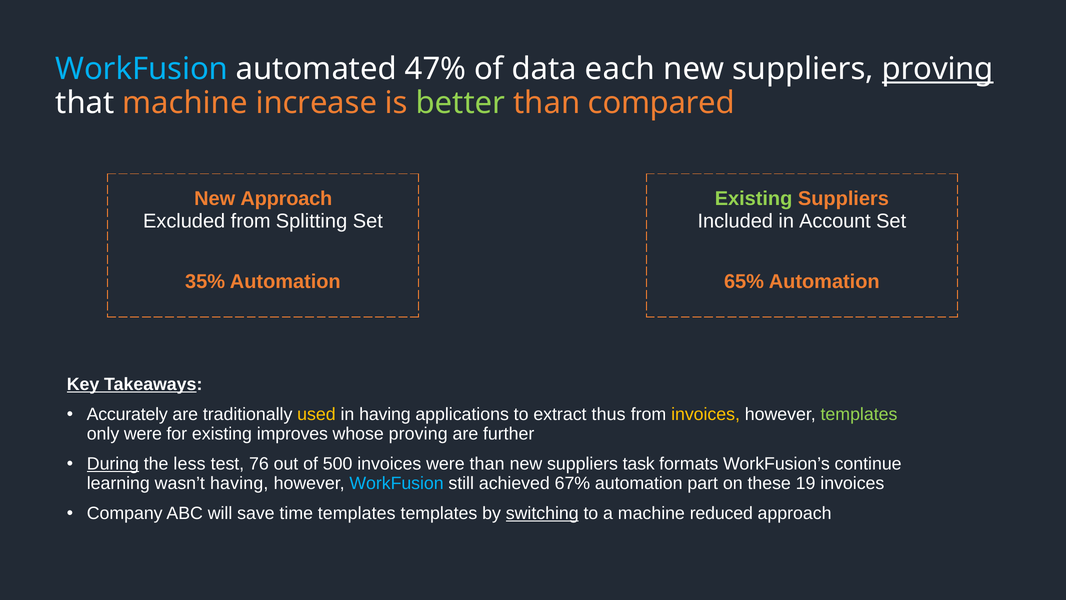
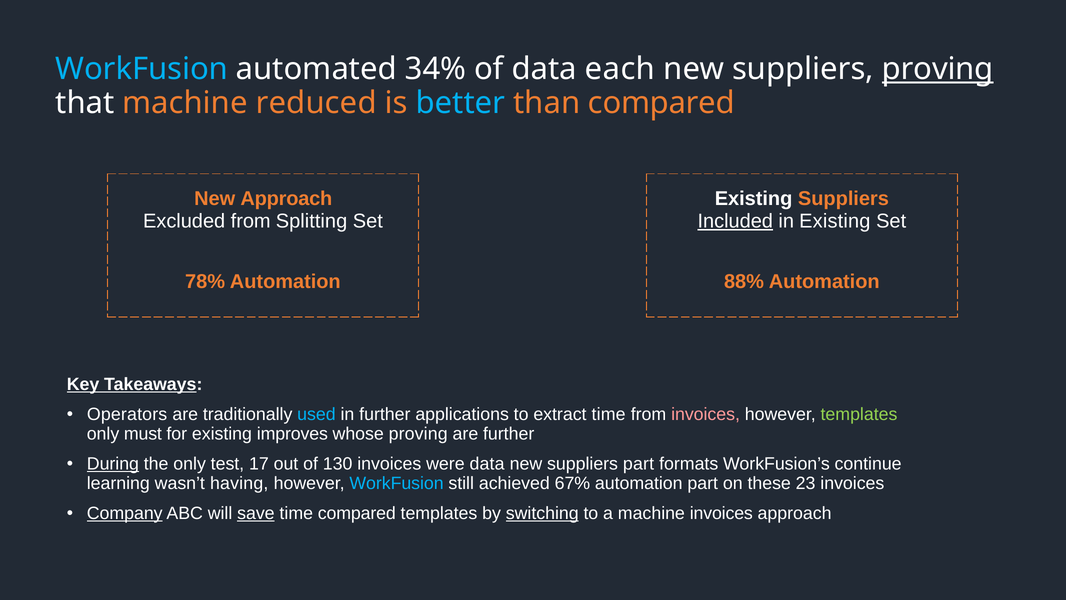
47%: 47% -> 34%
increase: increase -> reduced
better colour: light green -> light blue
Existing at (754, 199) colour: light green -> white
Included underline: none -> present
in Account: Account -> Existing
35%: 35% -> 78%
65%: 65% -> 88%
Accurately: Accurately -> Operators
used colour: yellow -> light blue
in having: having -> further
extract thus: thus -> time
invoices at (706, 414) colour: yellow -> pink
only were: were -> must
the less: less -> only
76: 76 -> 17
500: 500 -> 130
were than: than -> data
suppliers task: task -> part
19: 19 -> 23
Company underline: none -> present
save underline: none -> present
time templates: templates -> compared
machine reduced: reduced -> invoices
